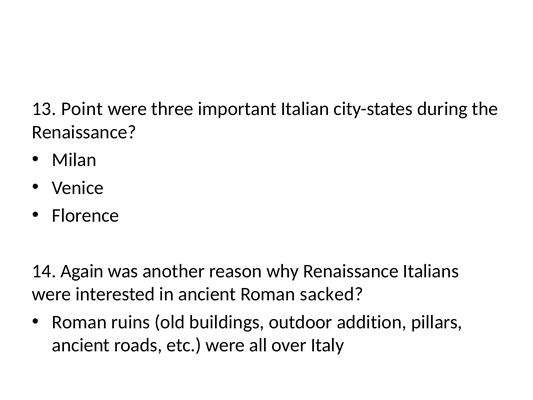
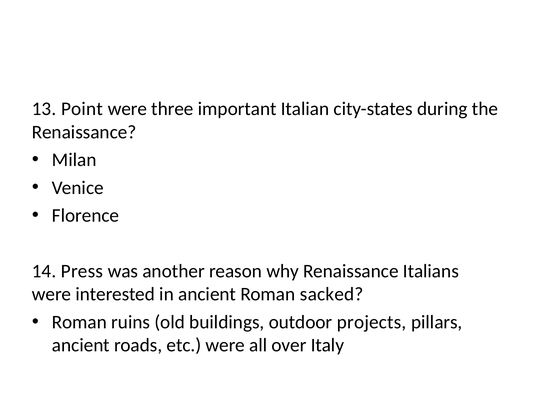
Again: Again -> Press
addition: addition -> projects
